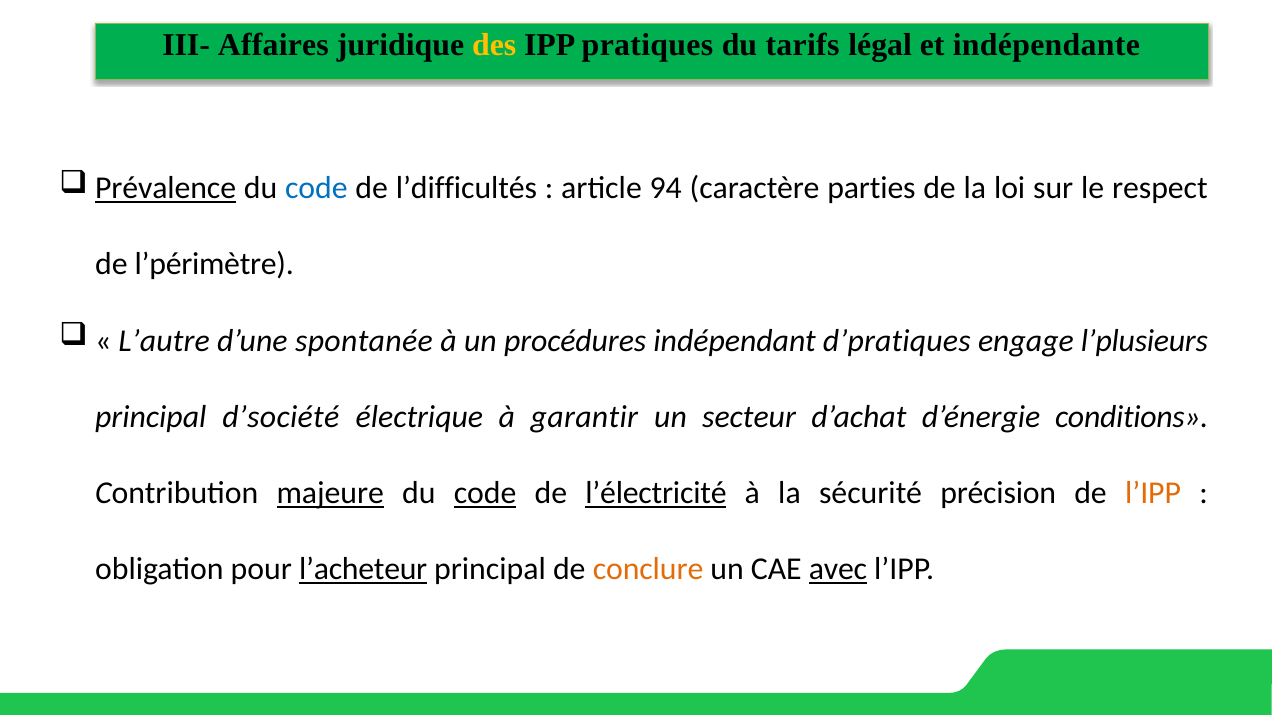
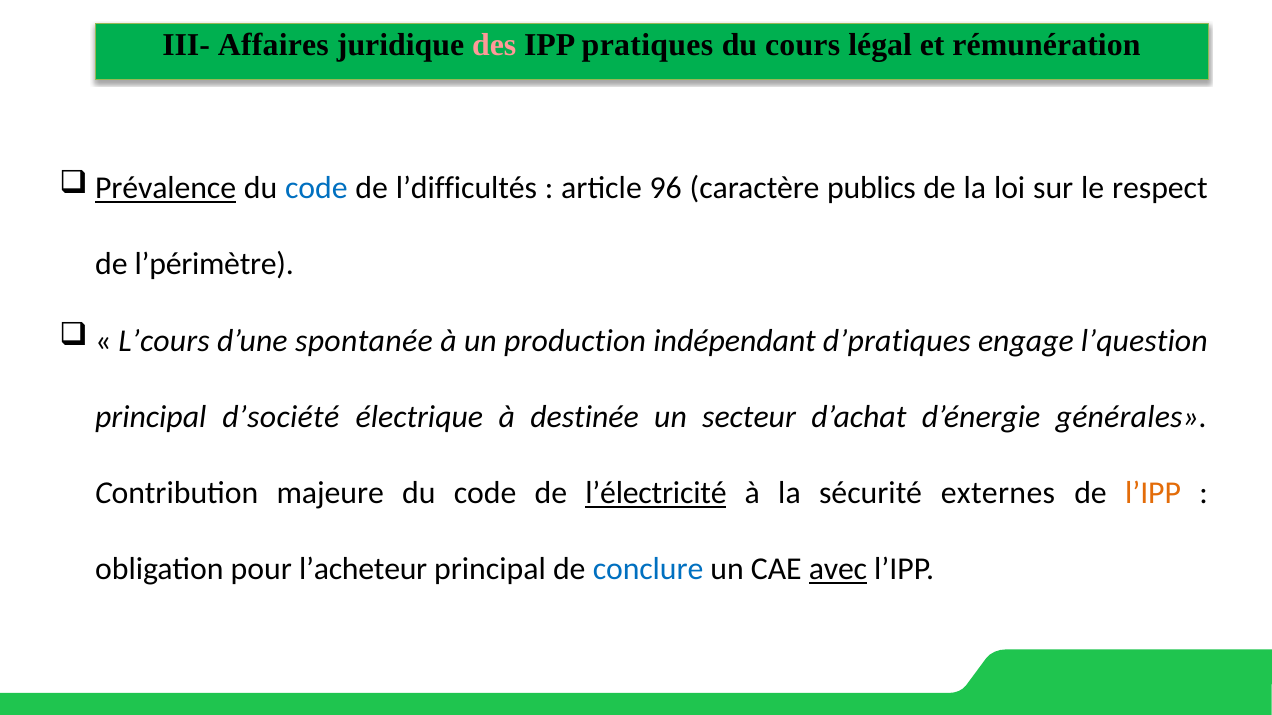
des colour: yellow -> pink
tarifs: tarifs -> cours
indépendante: indépendante -> rémunération
94: 94 -> 96
parties: parties -> publics
L’autre: L’autre -> L’cours
procédures: procédures -> production
l’plusieurs: l’plusieurs -> l’question
garantir: garantir -> destinée
conditions: conditions -> générales
majeure underline: present -> none
code at (485, 494) underline: present -> none
précision: précision -> externes
l’acheteur underline: present -> none
conclure colour: orange -> blue
